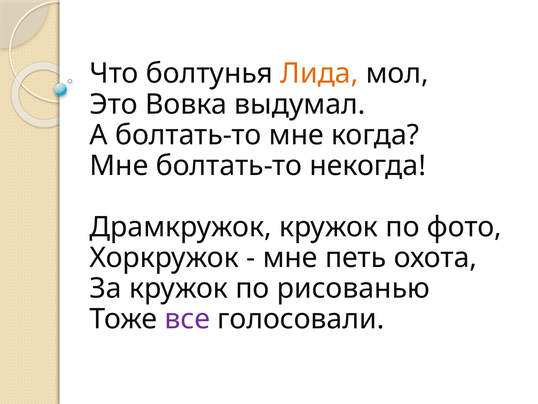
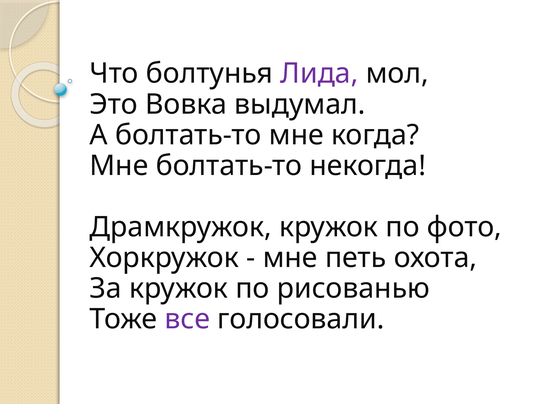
Лида colour: orange -> purple
